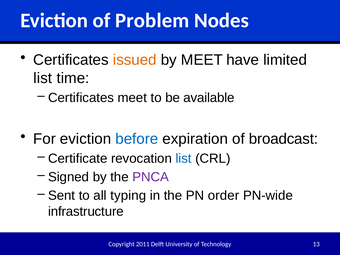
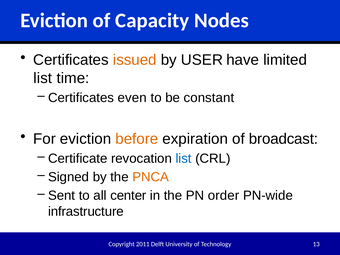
Problem: Problem -> Capacity
by MEET: MEET -> USER
Certificates meet: meet -> even
available: available -> constant
before colour: blue -> orange
PNCA colour: purple -> orange
typing: typing -> center
